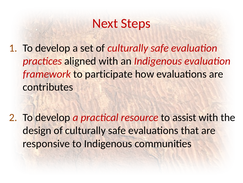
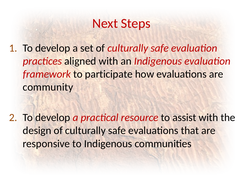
contributes: contributes -> community
